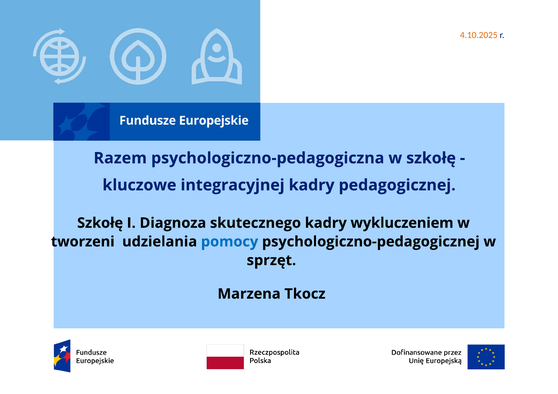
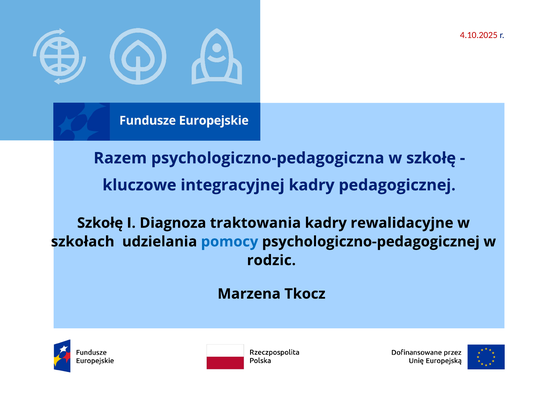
4.10.2025 colour: orange -> red
skutecznego: skutecznego -> traktowania
wykluczeniem: wykluczeniem -> rewalidacyjne
tworzeni: tworzeni -> szkołach
sprzęt: sprzęt -> rodzic
